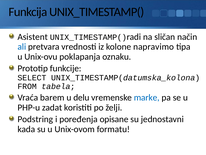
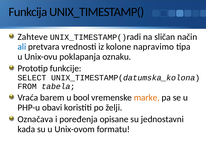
Asistent: Asistent -> Zahteve
delu: delu -> bool
marke colour: blue -> orange
zadat: zadat -> obavi
Podstring: Podstring -> Označava
